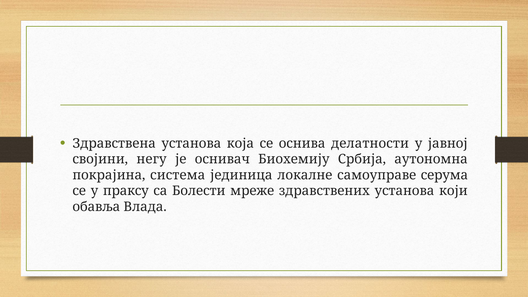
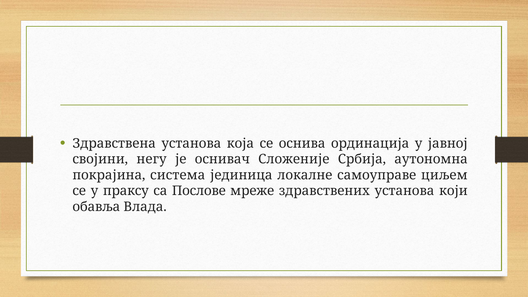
делатности: делатности -> ординација
Биохемију: Биохемију -> Сложеније
серума: серума -> циљем
Болести: Болести -> Послове
